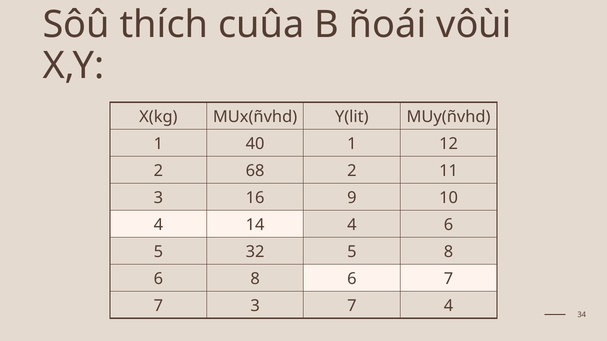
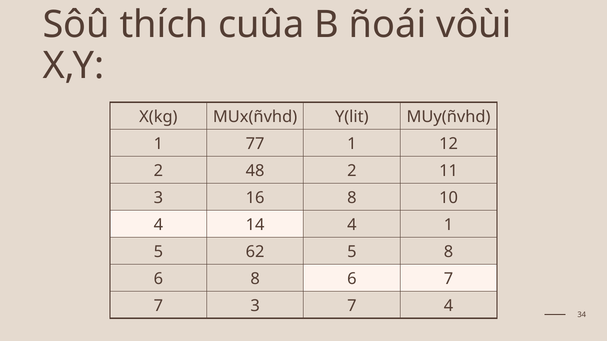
40: 40 -> 77
68: 68 -> 48
16 9: 9 -> 8
4 6: 6 -> 1
32: 32 -> 62
